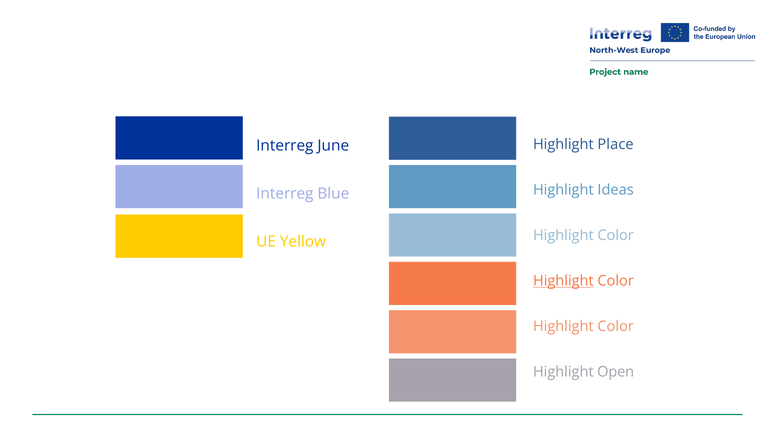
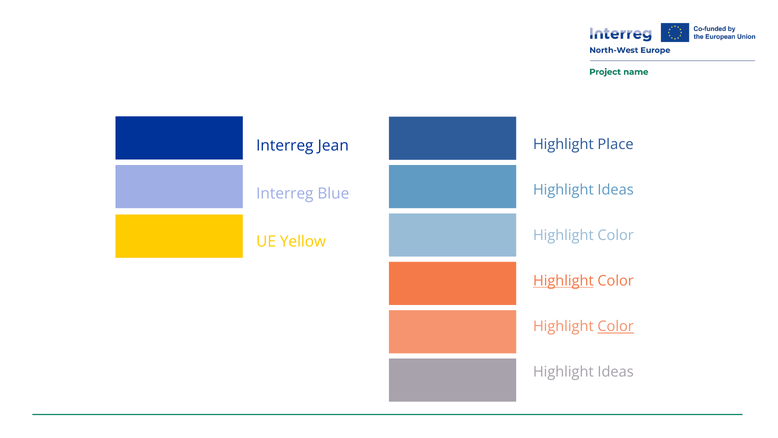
June: June -> Jean
Color at (616, 326) underline: none -> present
Open at (616, 372): Open -> Ideas
